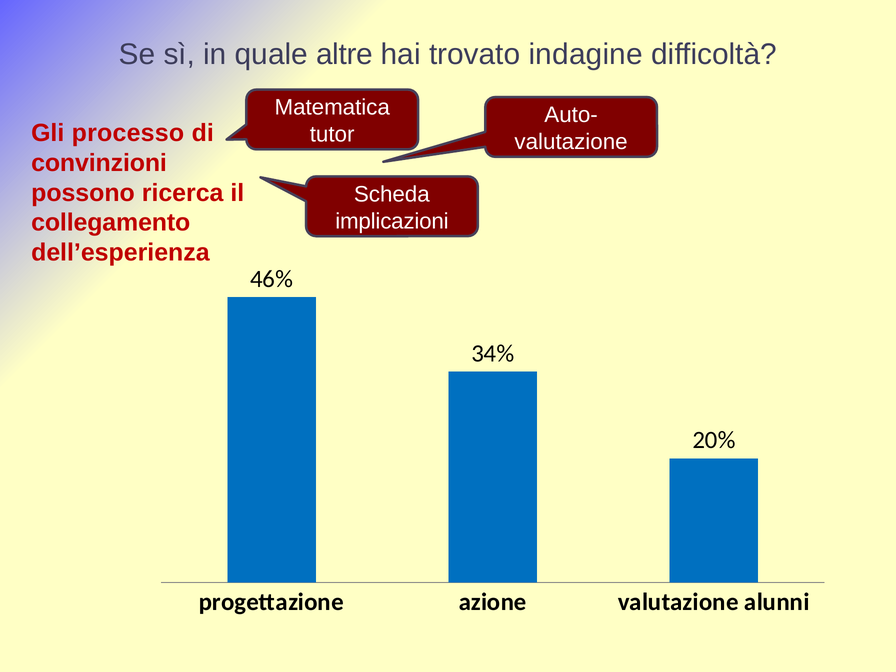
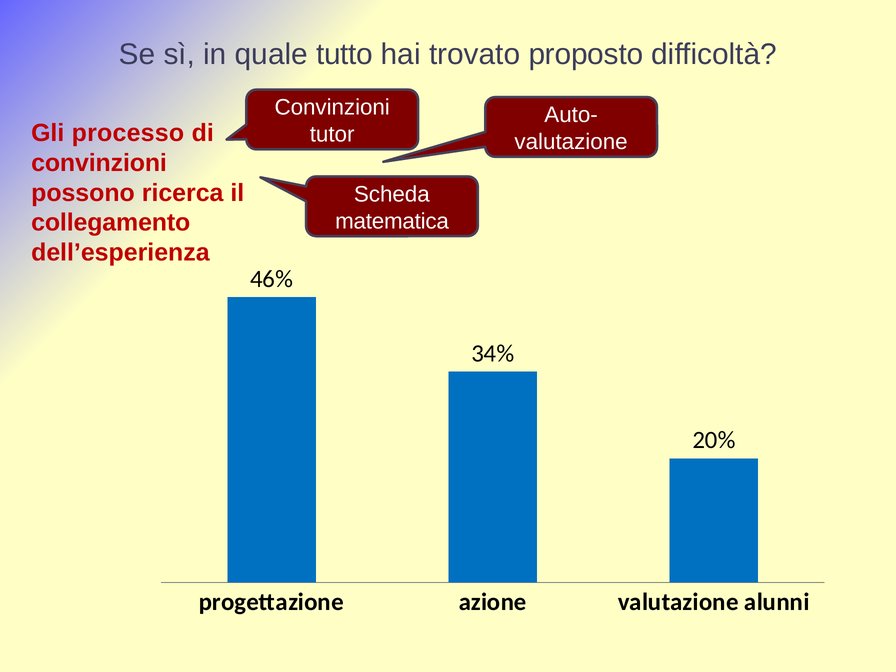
altre: altre -> tutto
indagine: indagine -> proposto
Matematica at (332, 108): Matematica -> Convinzioni
implicazioni: implicazioni -> matematica
